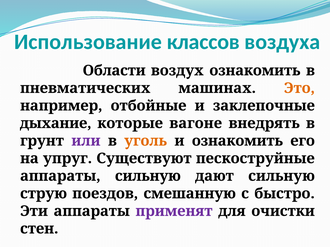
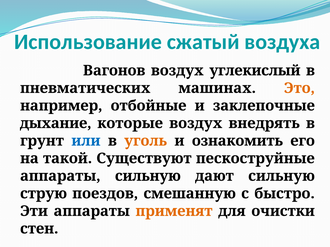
классов: классов -> сжатый
Области: Области -> Вагонов
воздух ознакомить: ознакомить -> углекислый
которые вагоне: вагоне -> воздух
или colour: purple -> blue
упруг: упруг -> такой
применят colour: purple -> orange
